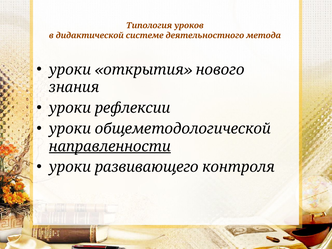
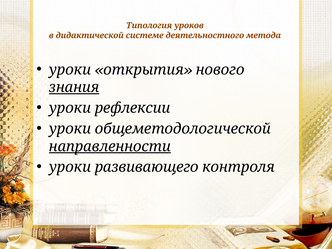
знания underline: none -> present
